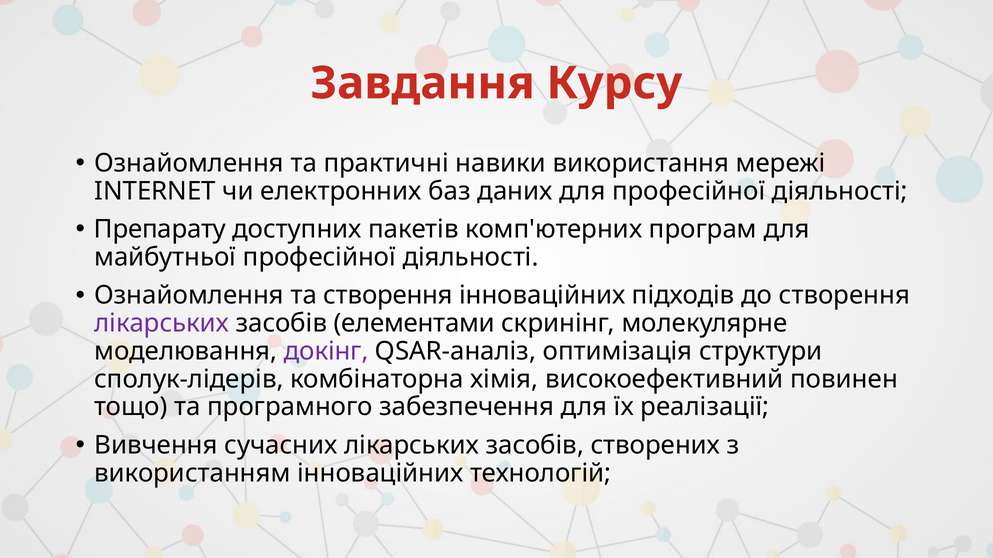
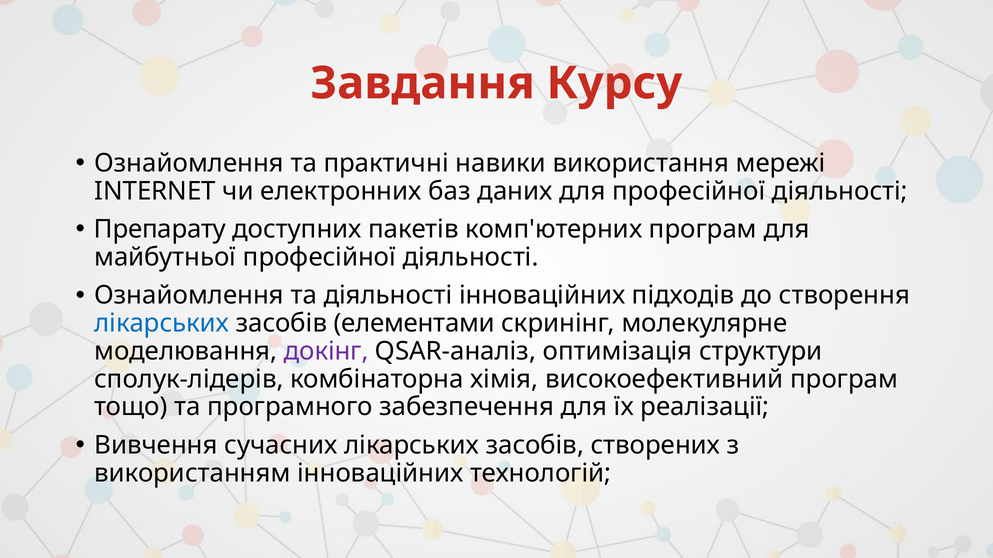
та створення: створення -> діяльності
лікарських at (162, 324) colour: purple -> blue
високоефективний повинен: повинен -> програм
